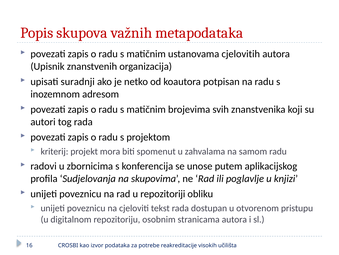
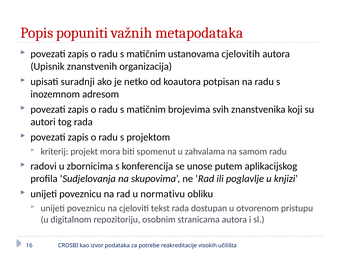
skupova: skupova -> popuniti
repozitoriji: repozitoriji -> normativu
